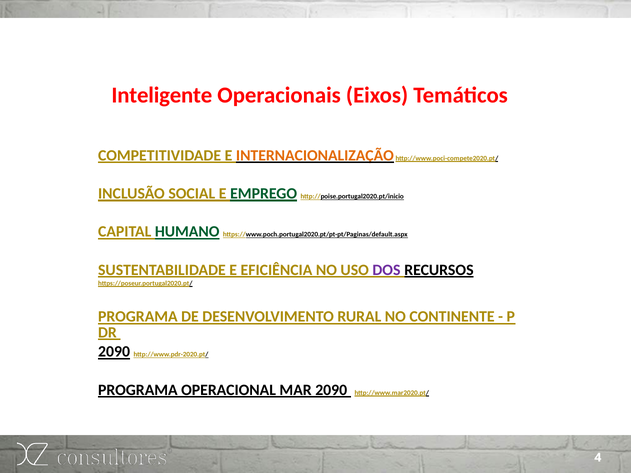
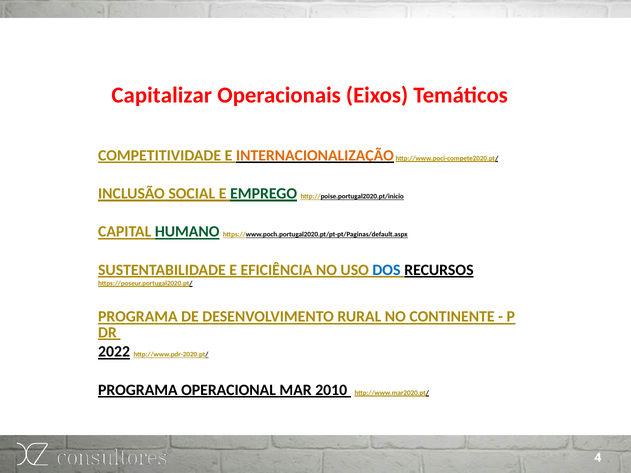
Inteligente: Inteligente -> Capitalizar
DOS colour: purple -> blue
2090 at (114, 352): 2090 -> 2022
MAR 2090: 2090 -> 2010
